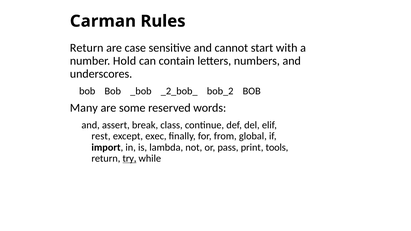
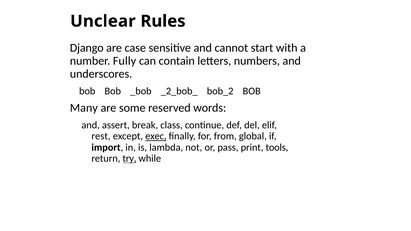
Carman: Carman -> Unclear
Return at (87, 48): Return -> Django
Hold: Hold -> Fully
exec underline: none -> present
